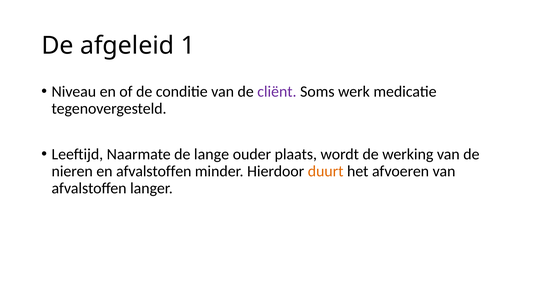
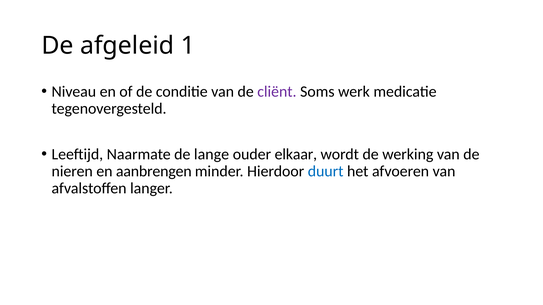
plaats: plaats -> elkaar
en afvalstoffen: afvalstoffen -> aanbrengen
duurt colour: orange -> blue
